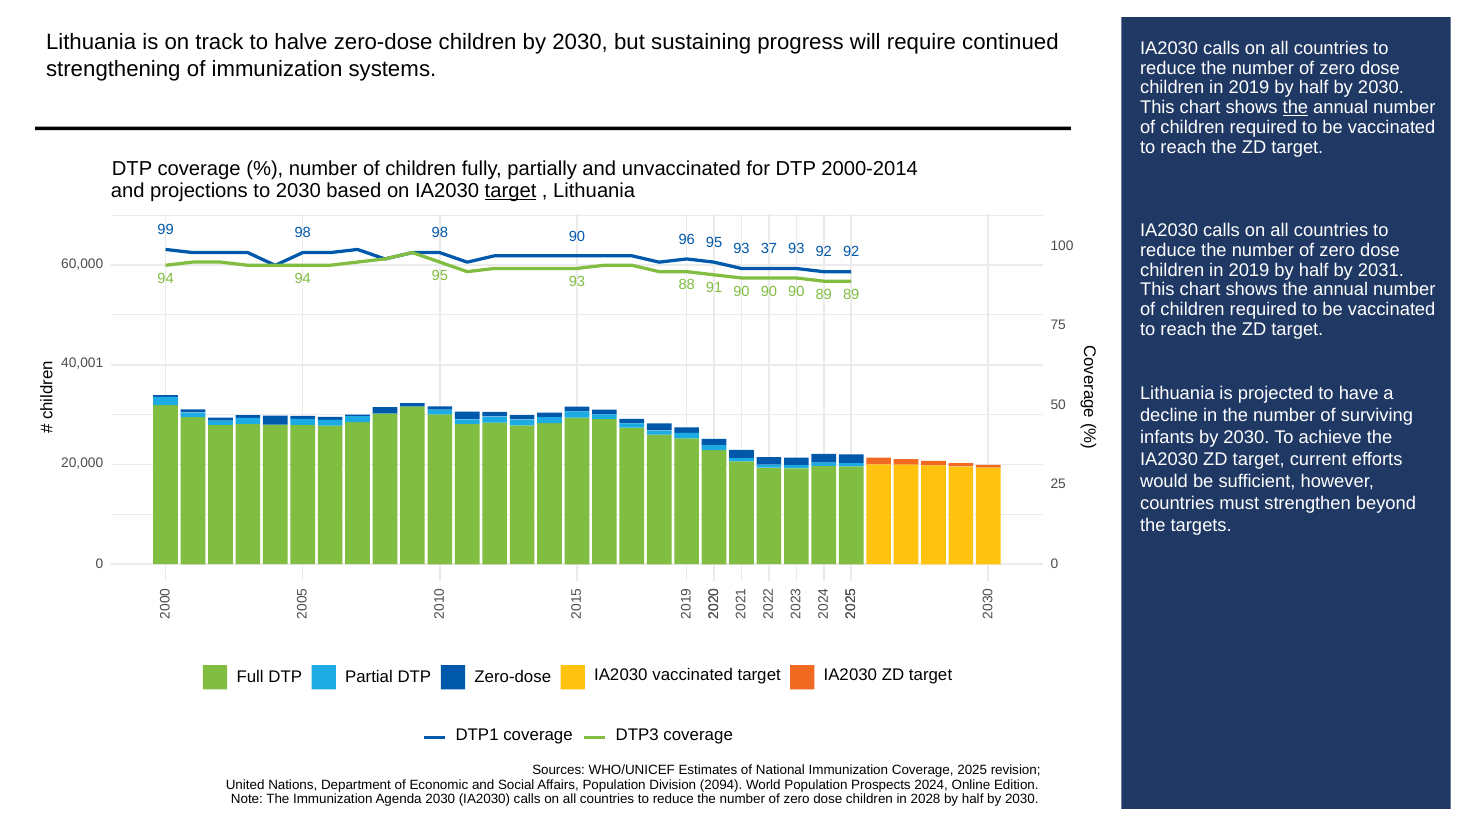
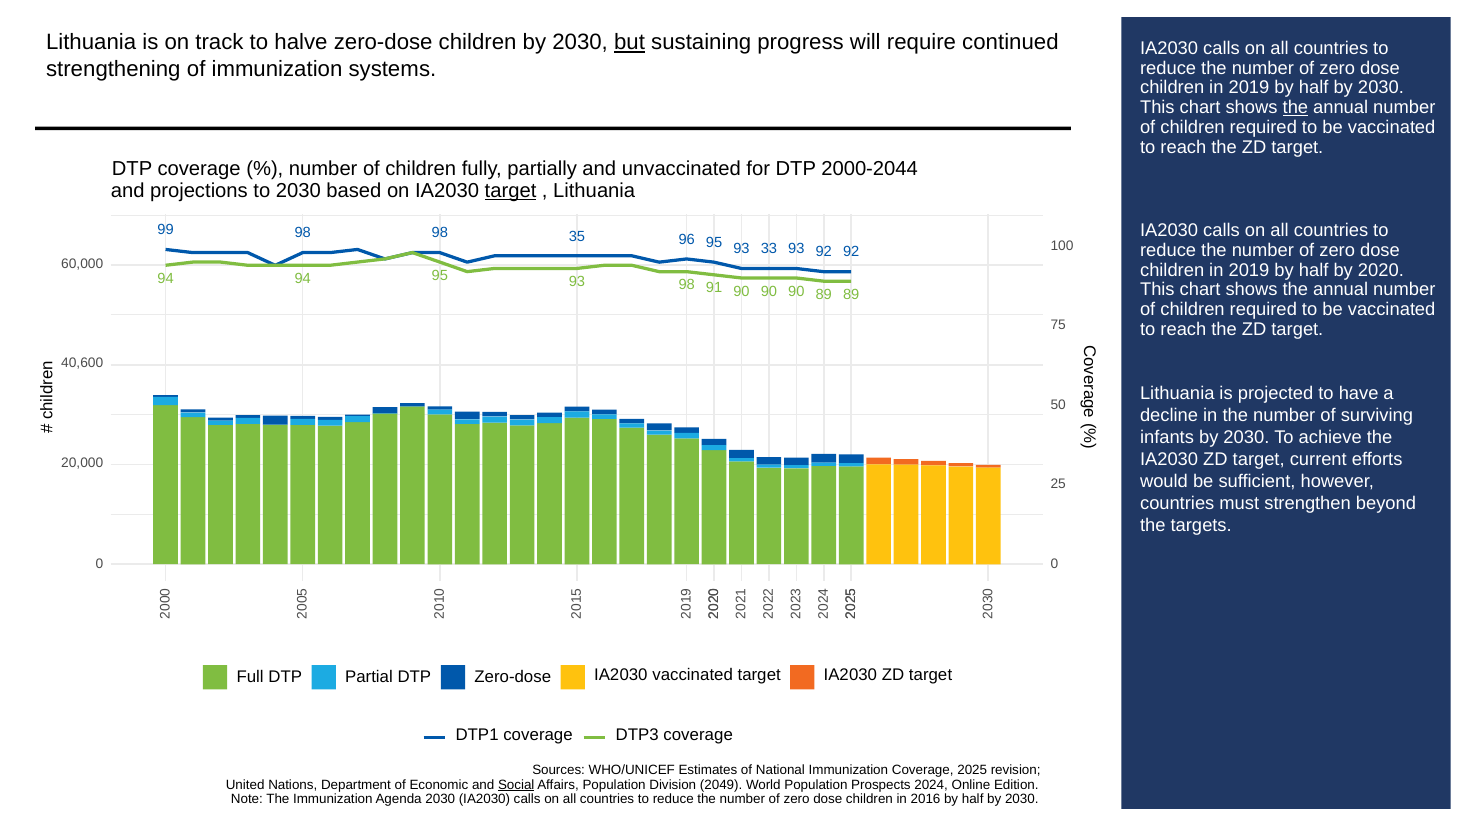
but underline: none -> present
2000-2014: 2000-2014 -> 2000-2044
98 90: 90 -> 35
37: 37 -> 33
2031: 2031 -> 2020
93 88: 88 -> 98
40,001: 40,001 -> 40,600
Social underline: none -> present
2094: 2094 -> 2049
2028: 2028 -> 2016
